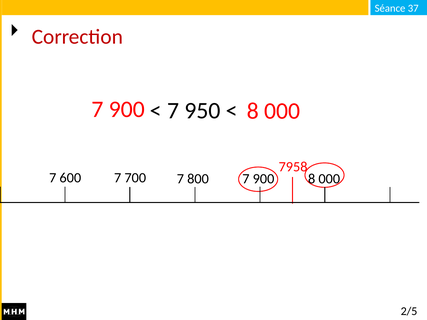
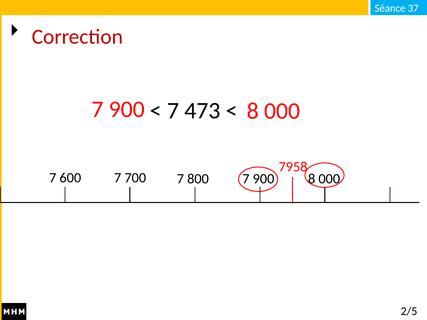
950: 950 -> 473
